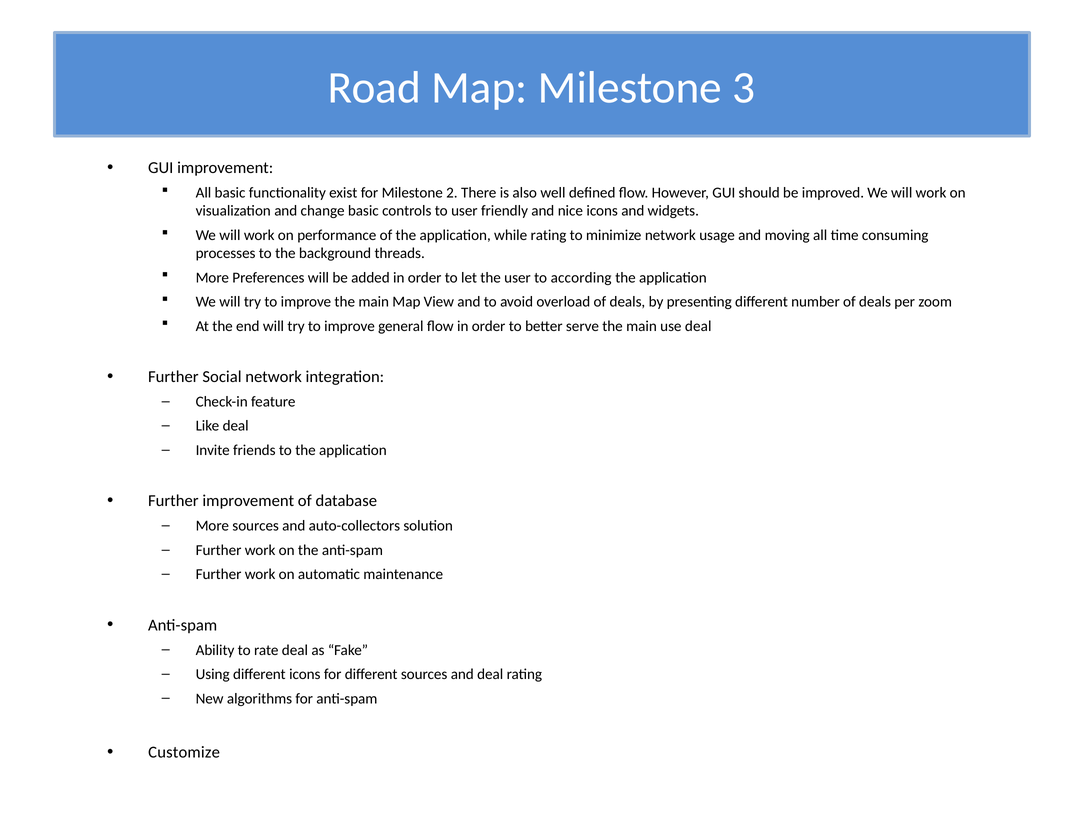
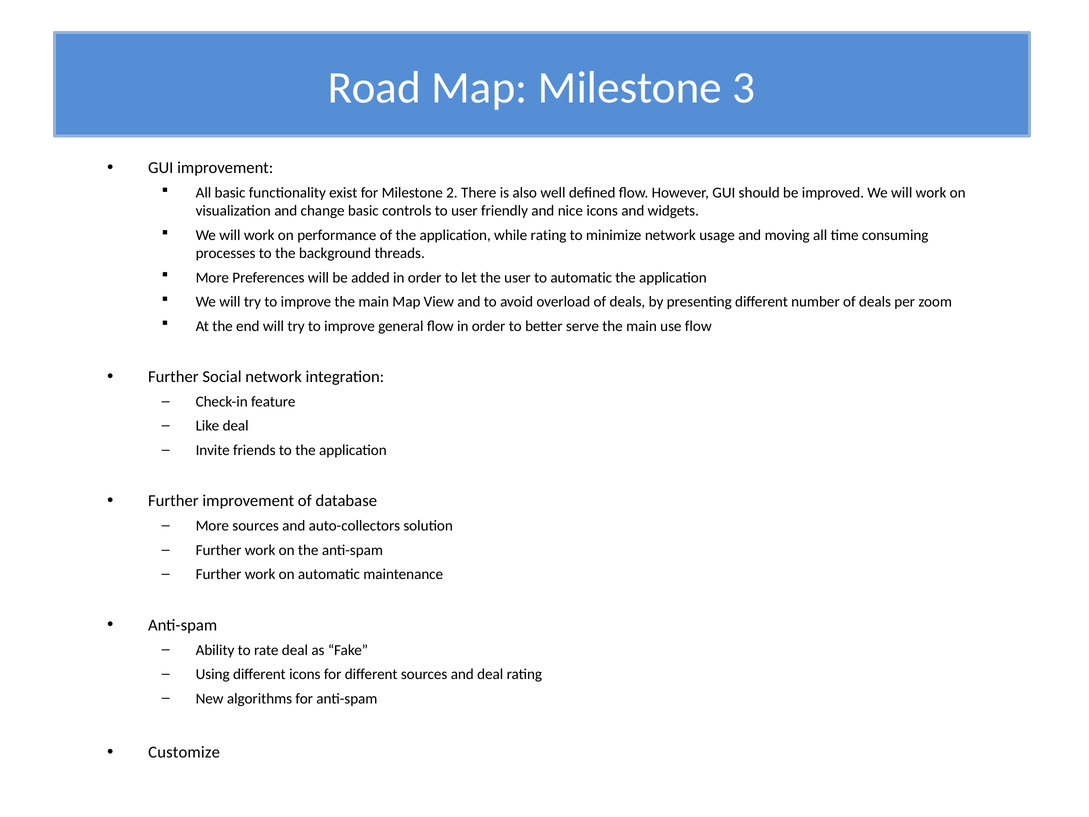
to according: according -> automatic
use deal: deal -> flow
